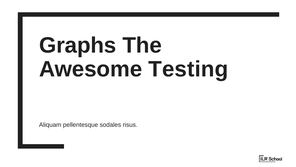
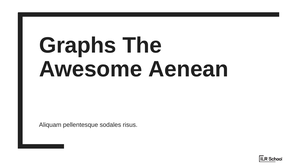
Testing: Testing -> Aenean
